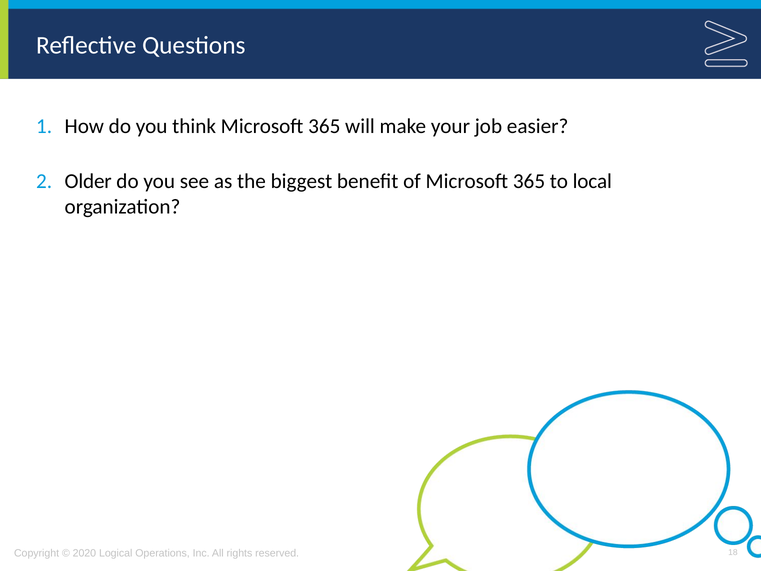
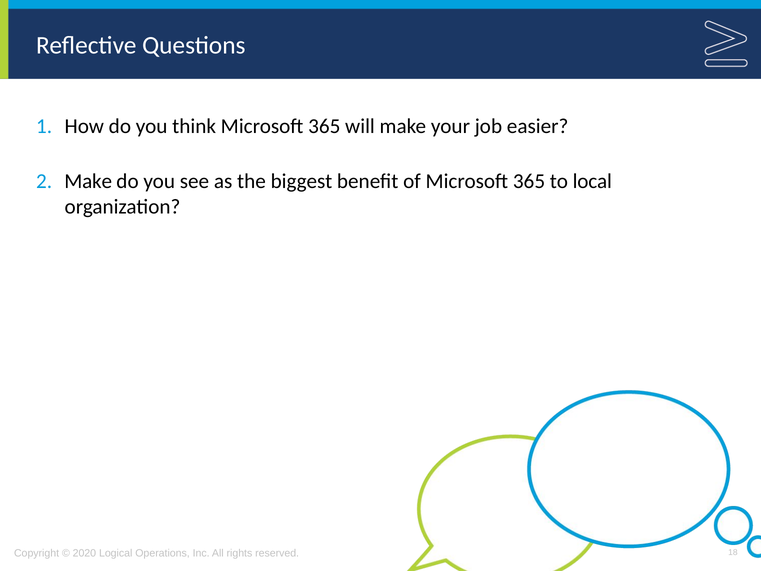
Older at (88, 181): Older -> Make
